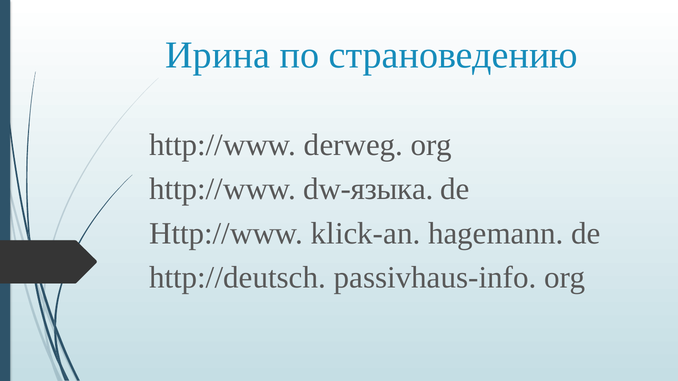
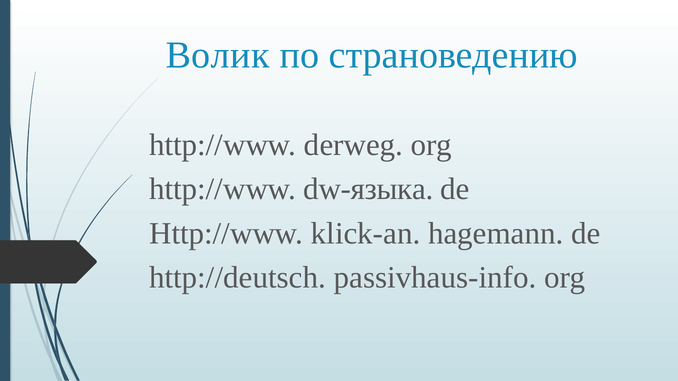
Ирина: Ирина -> Волик
